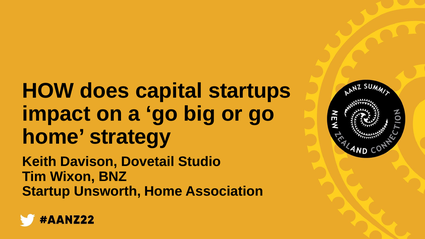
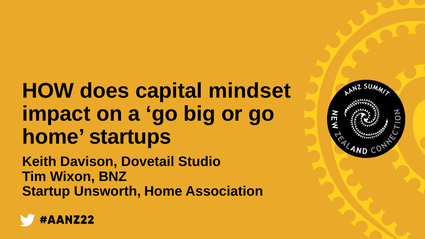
startups: startups -> mindset
strategy: strategy -> startups
